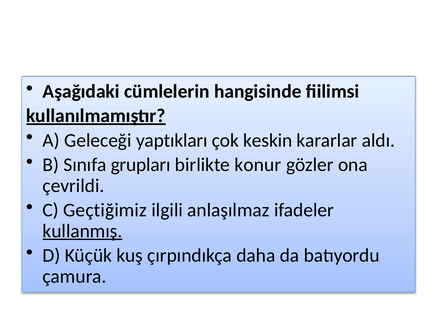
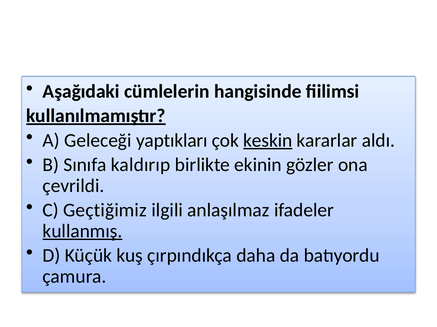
keskin underline: none -> present
grupları: grupları -> kaldırıp
konur: konur -> ekinin
